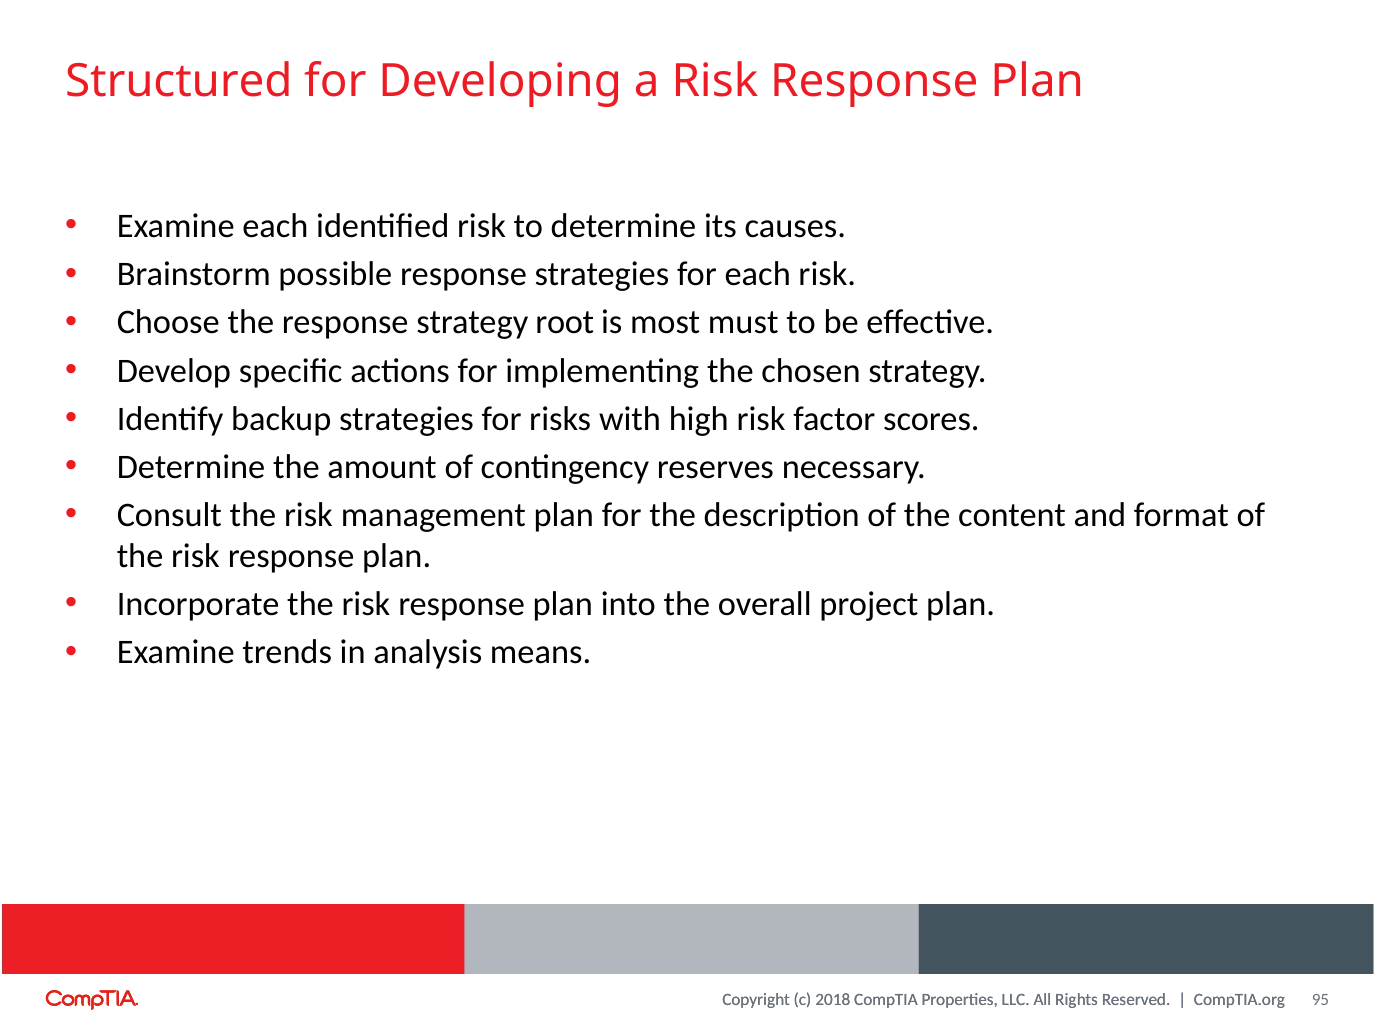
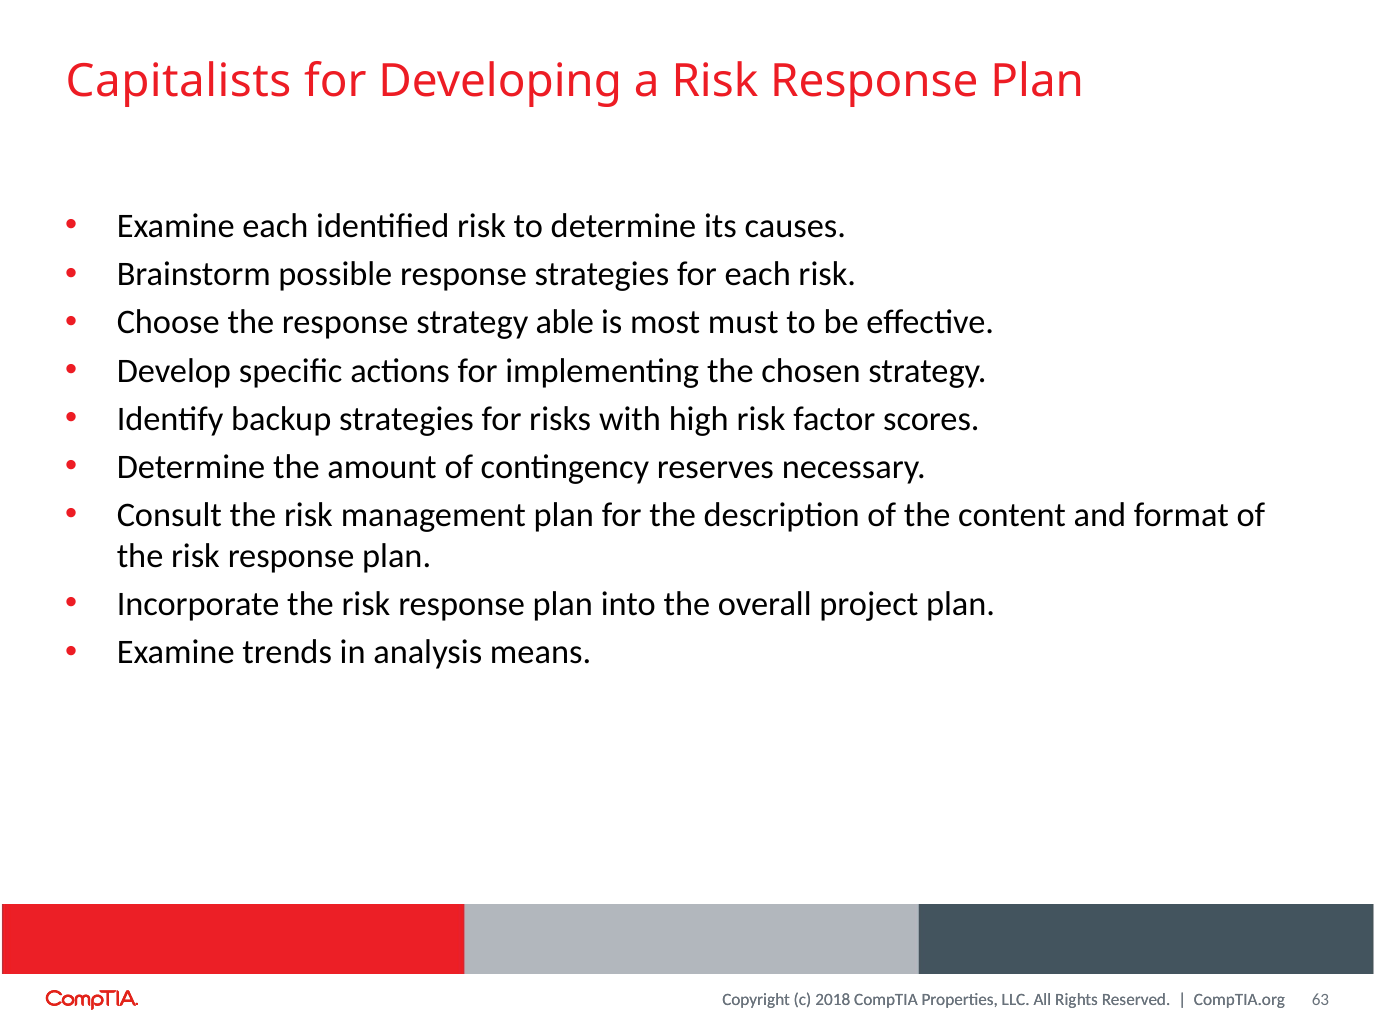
Structured: Structured -> Capitalists
root: root -> able
95: 95 -> 63
